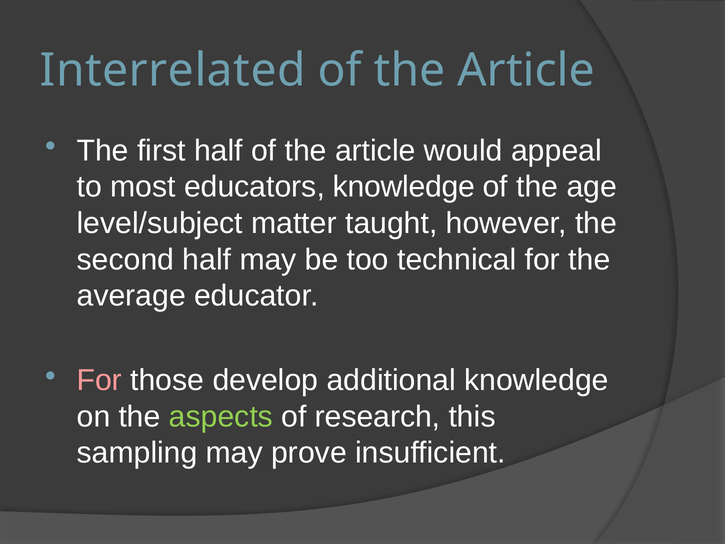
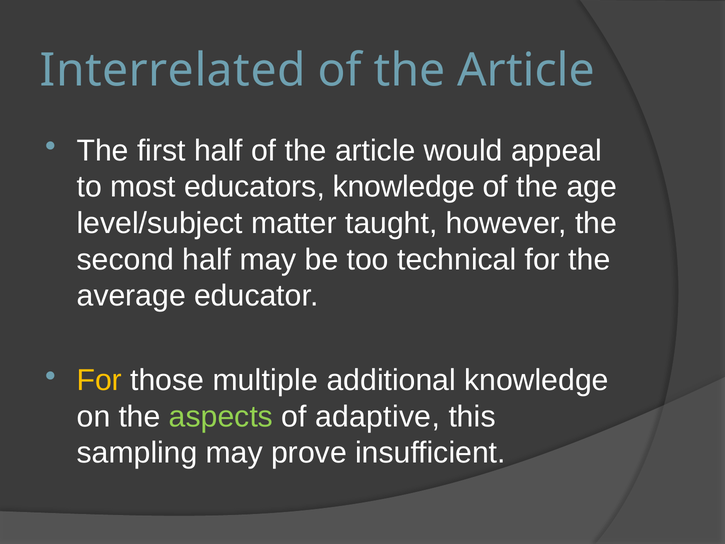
For at (99, 380) colour: pink -> yellow
develop: develop -> multiple
research: research -> adaptive
